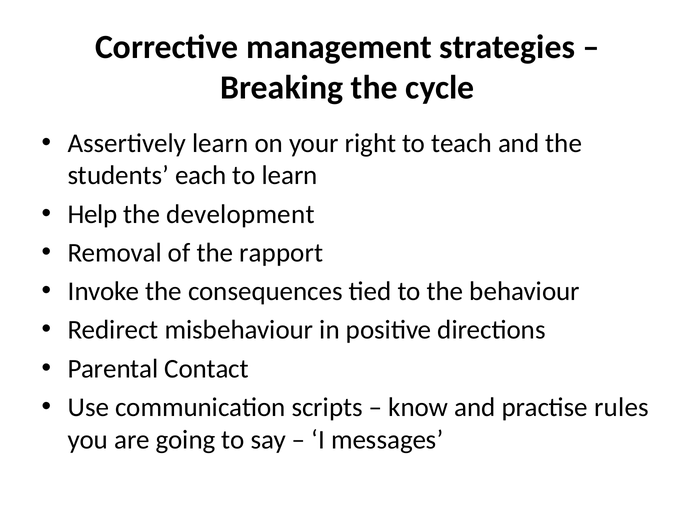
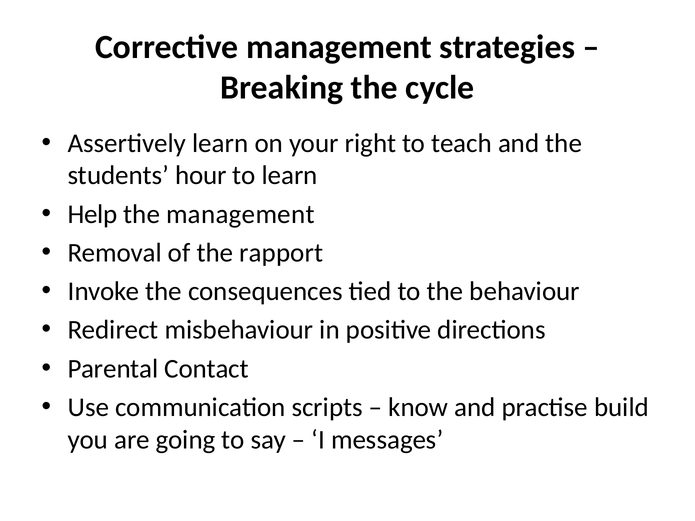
each: each -> hour
the development: development -> management
rules: rules -> build
